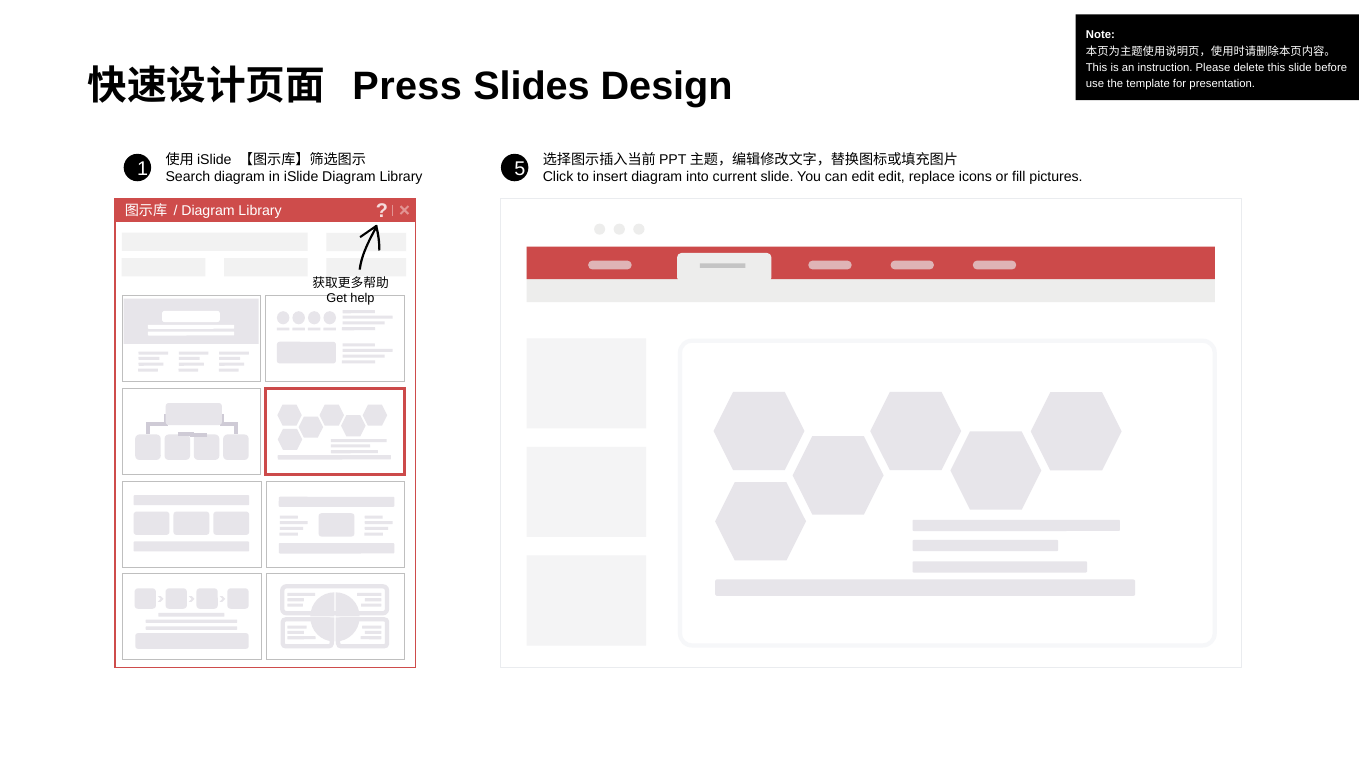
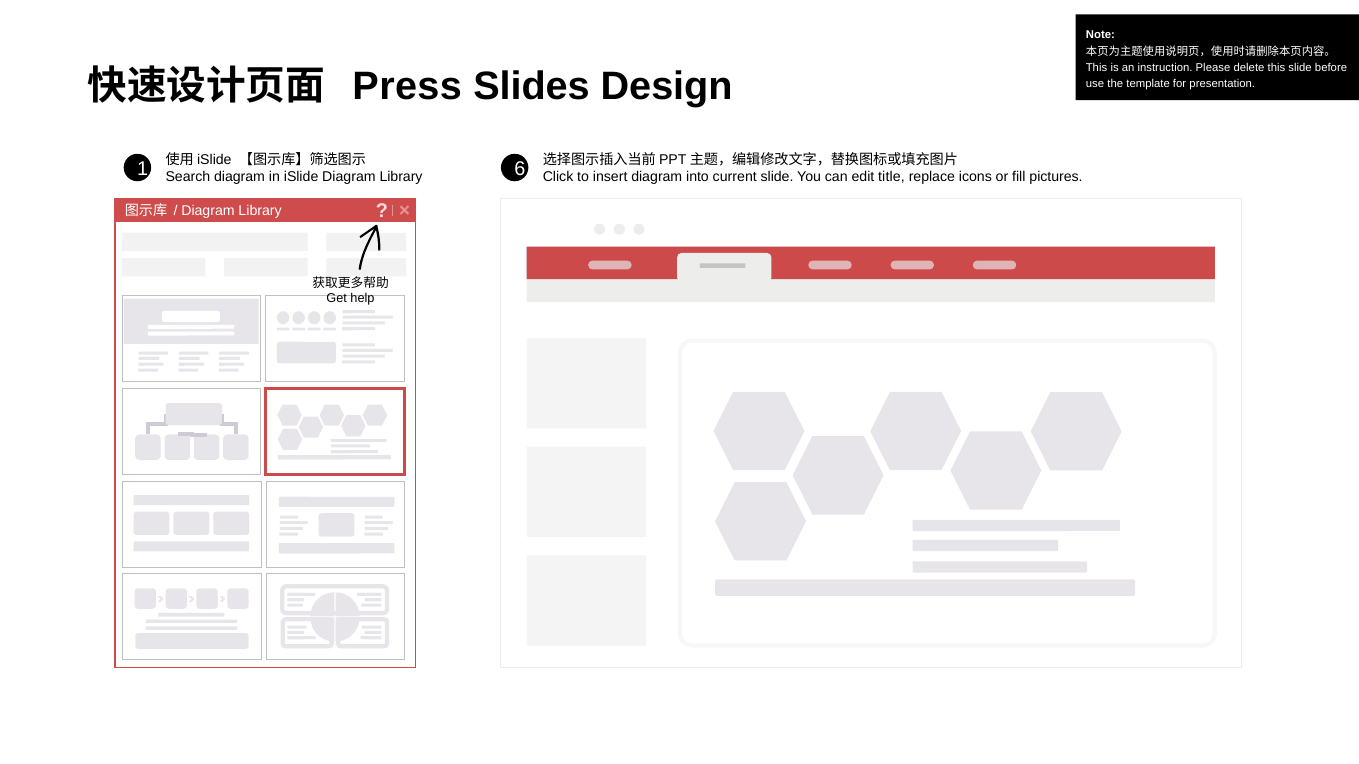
5: 5 -> 6
edit edit: edit -> title
